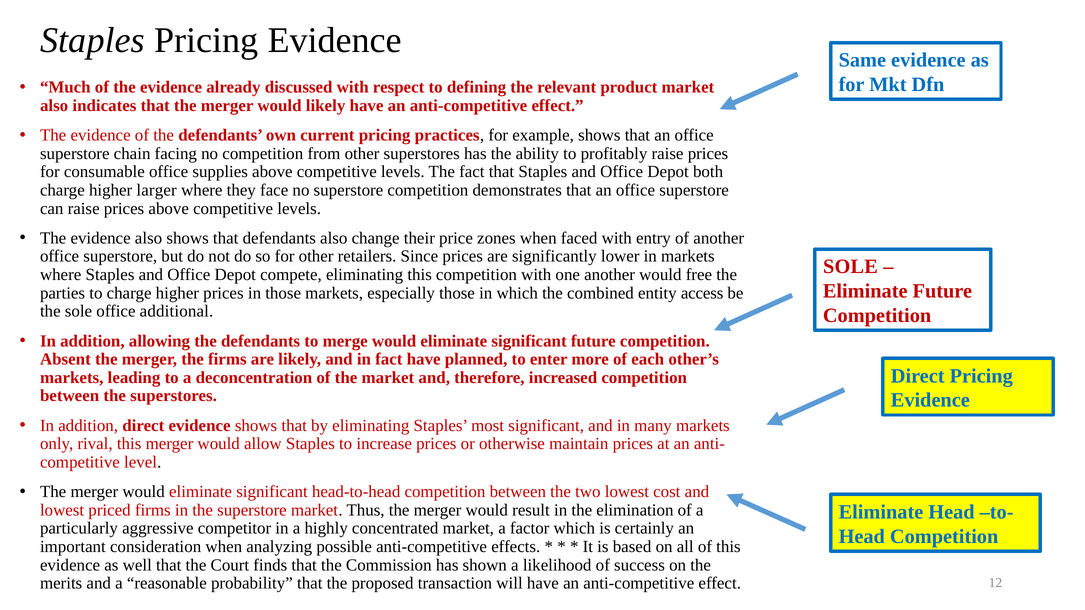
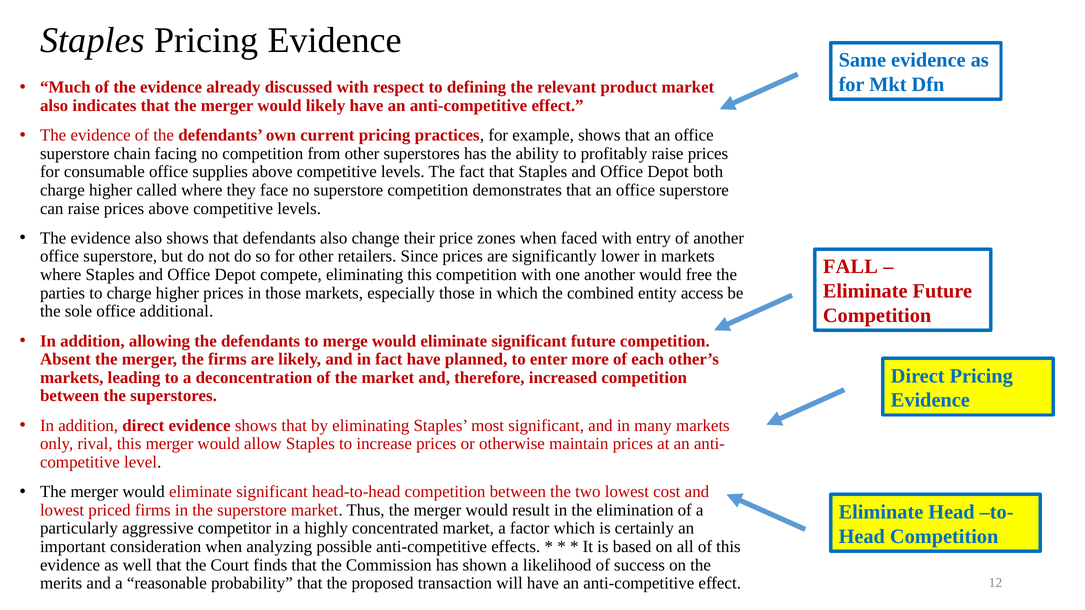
larger: larger -> called
SOLE at (850, 267): SOLE -> FALL
